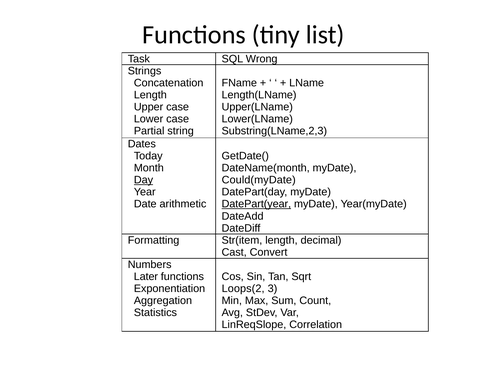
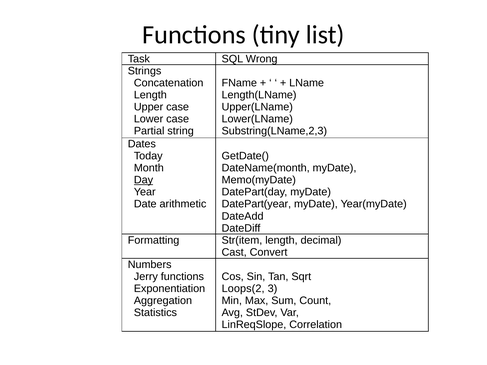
Could(myDate: Could(myDate -> Memo(myDate
DatePart(year underline: present -> none
Later: Later -> Jerry
